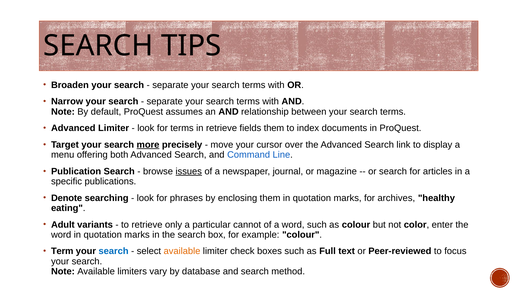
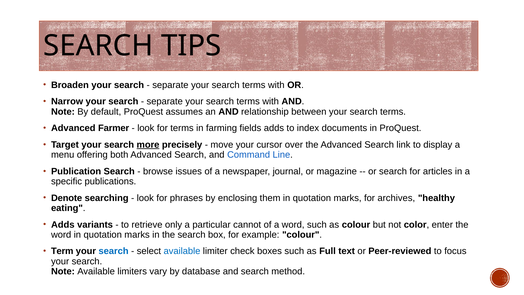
Advanced Limiter: Limiter -> Farmer
in retrieve: retrieve -> farming
fields them: them -> adds
issues underline: present -> none
Adult at (63, 224): Adult -> Adds
available at (182, 251) colour: orange -> blue
